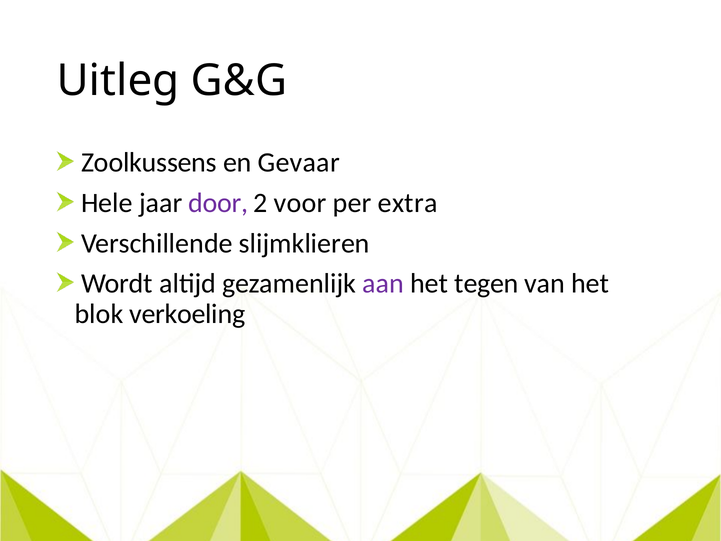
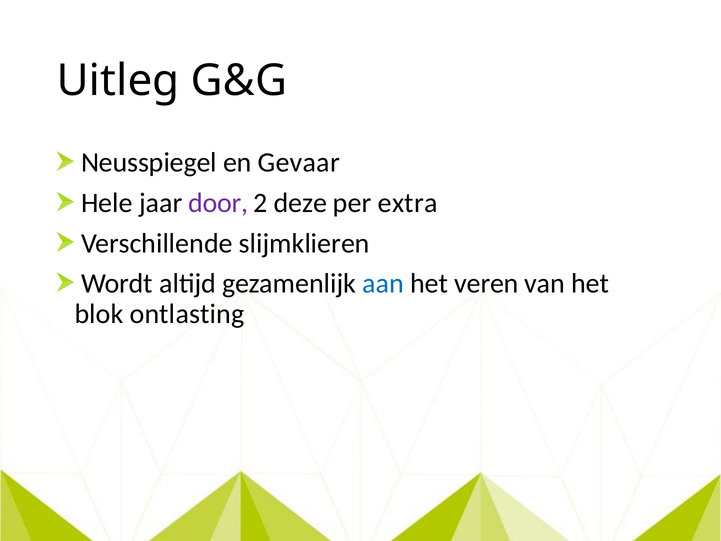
Zoolkussens: Zoolkussens -> Neusspiegel
voor: voor -> deze
aan colour: purple -> blue
tegen: tegen -> veren
verkoeling: verkoeling -> ontlasting
